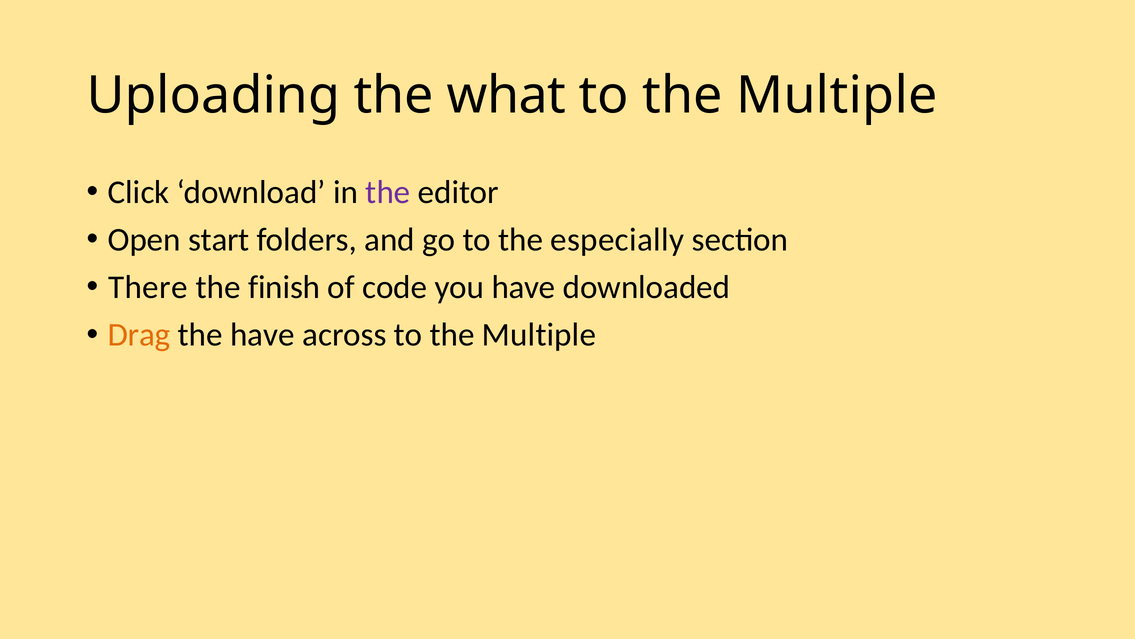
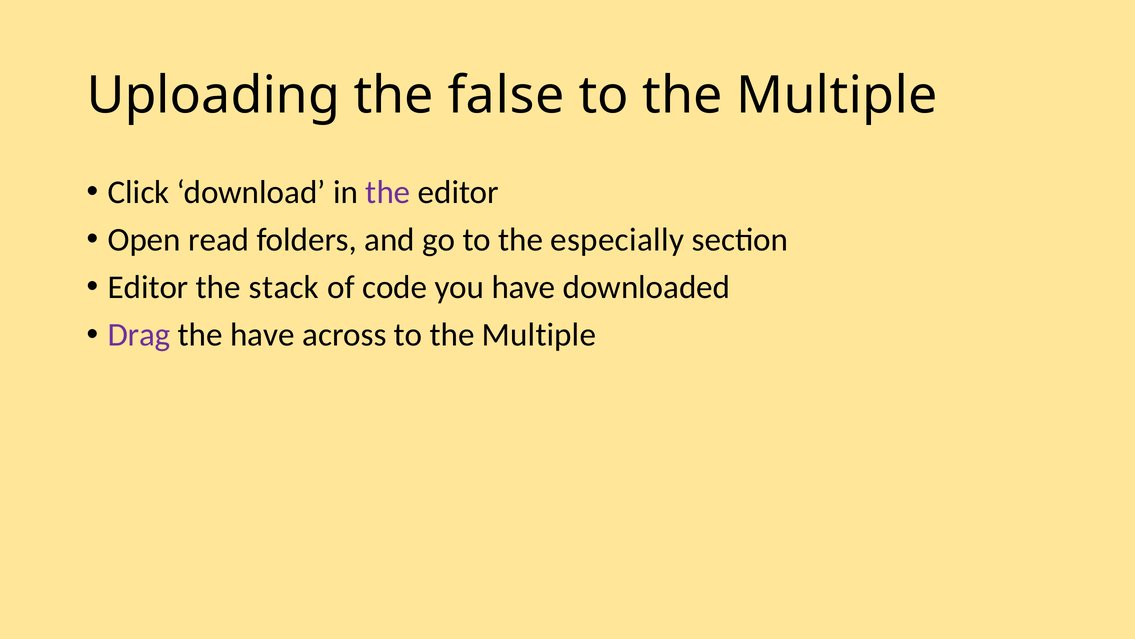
what: what -> false
start: start -> read
There at (148, 287): There -> Editor
finish: finish -> stack
Drag colour: orange -> purple
